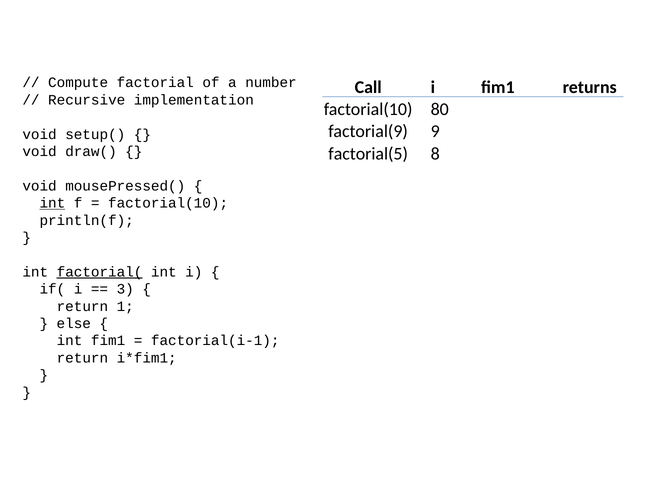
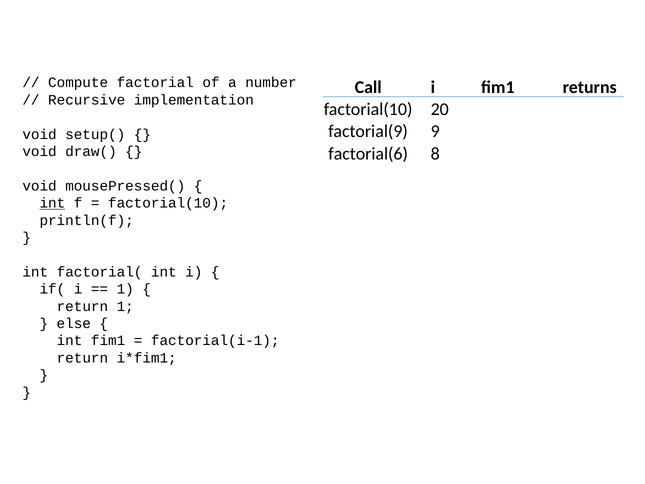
80: 80 -> 20
factorial(5: factorial(5 -> factorial(6
factorial( underline: present -> none
3 at (125, 289): 3 -> 1
